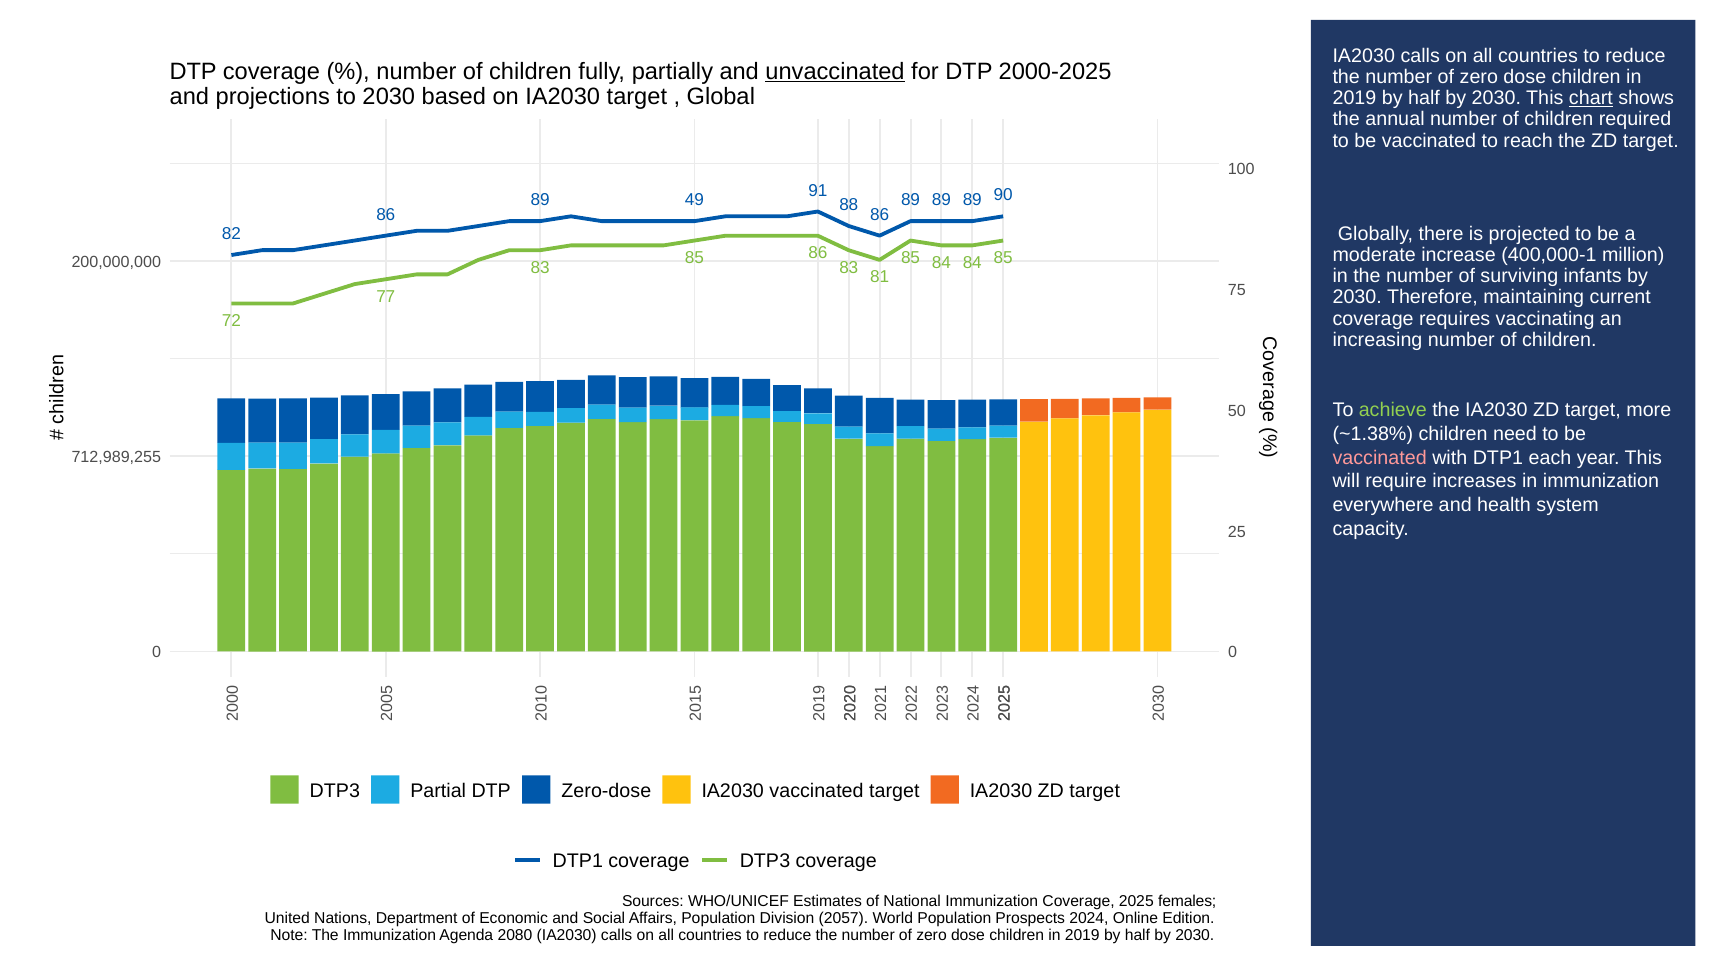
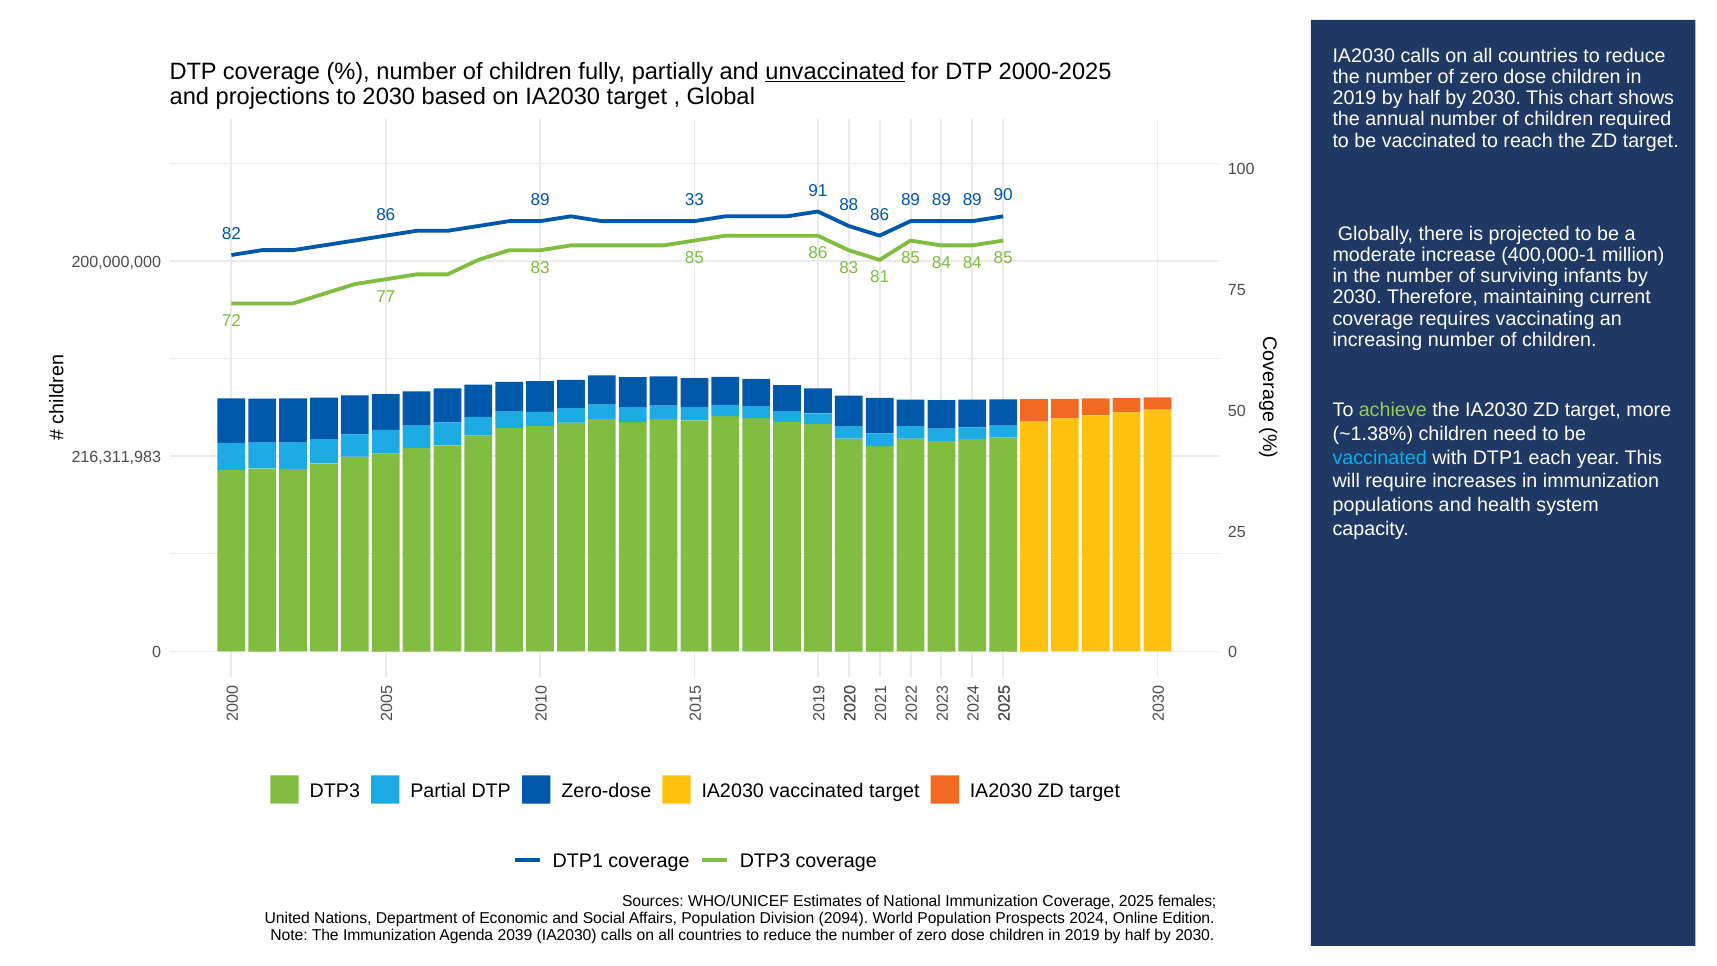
chart underline: present -> none
49: 49 -> 33
vaccinated at (1380, 458) colour: pink -> light blue
712,989,255: 712,989,255 -> 216,311,983
everywhere: everywhere -> populations
2057: 2057 -> 2094
2080: 2080 -> 2039
